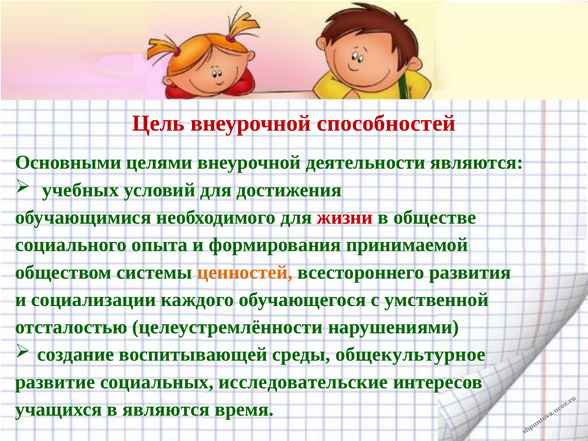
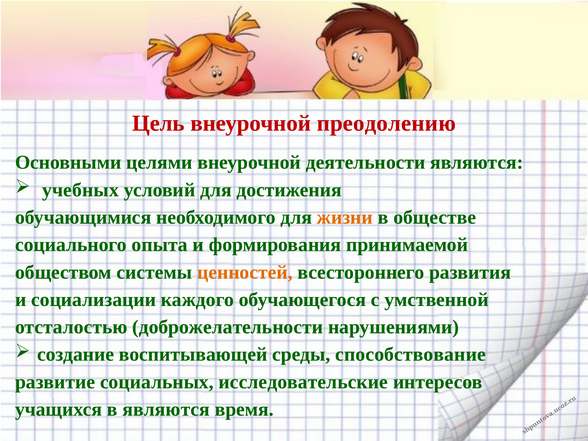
способностей: способностей -> преодолению
жизни colour: red -> orange
целеустремлённости: целеустремлённости -> доброжелательности
общекультурное: общекультурное -> способствование
